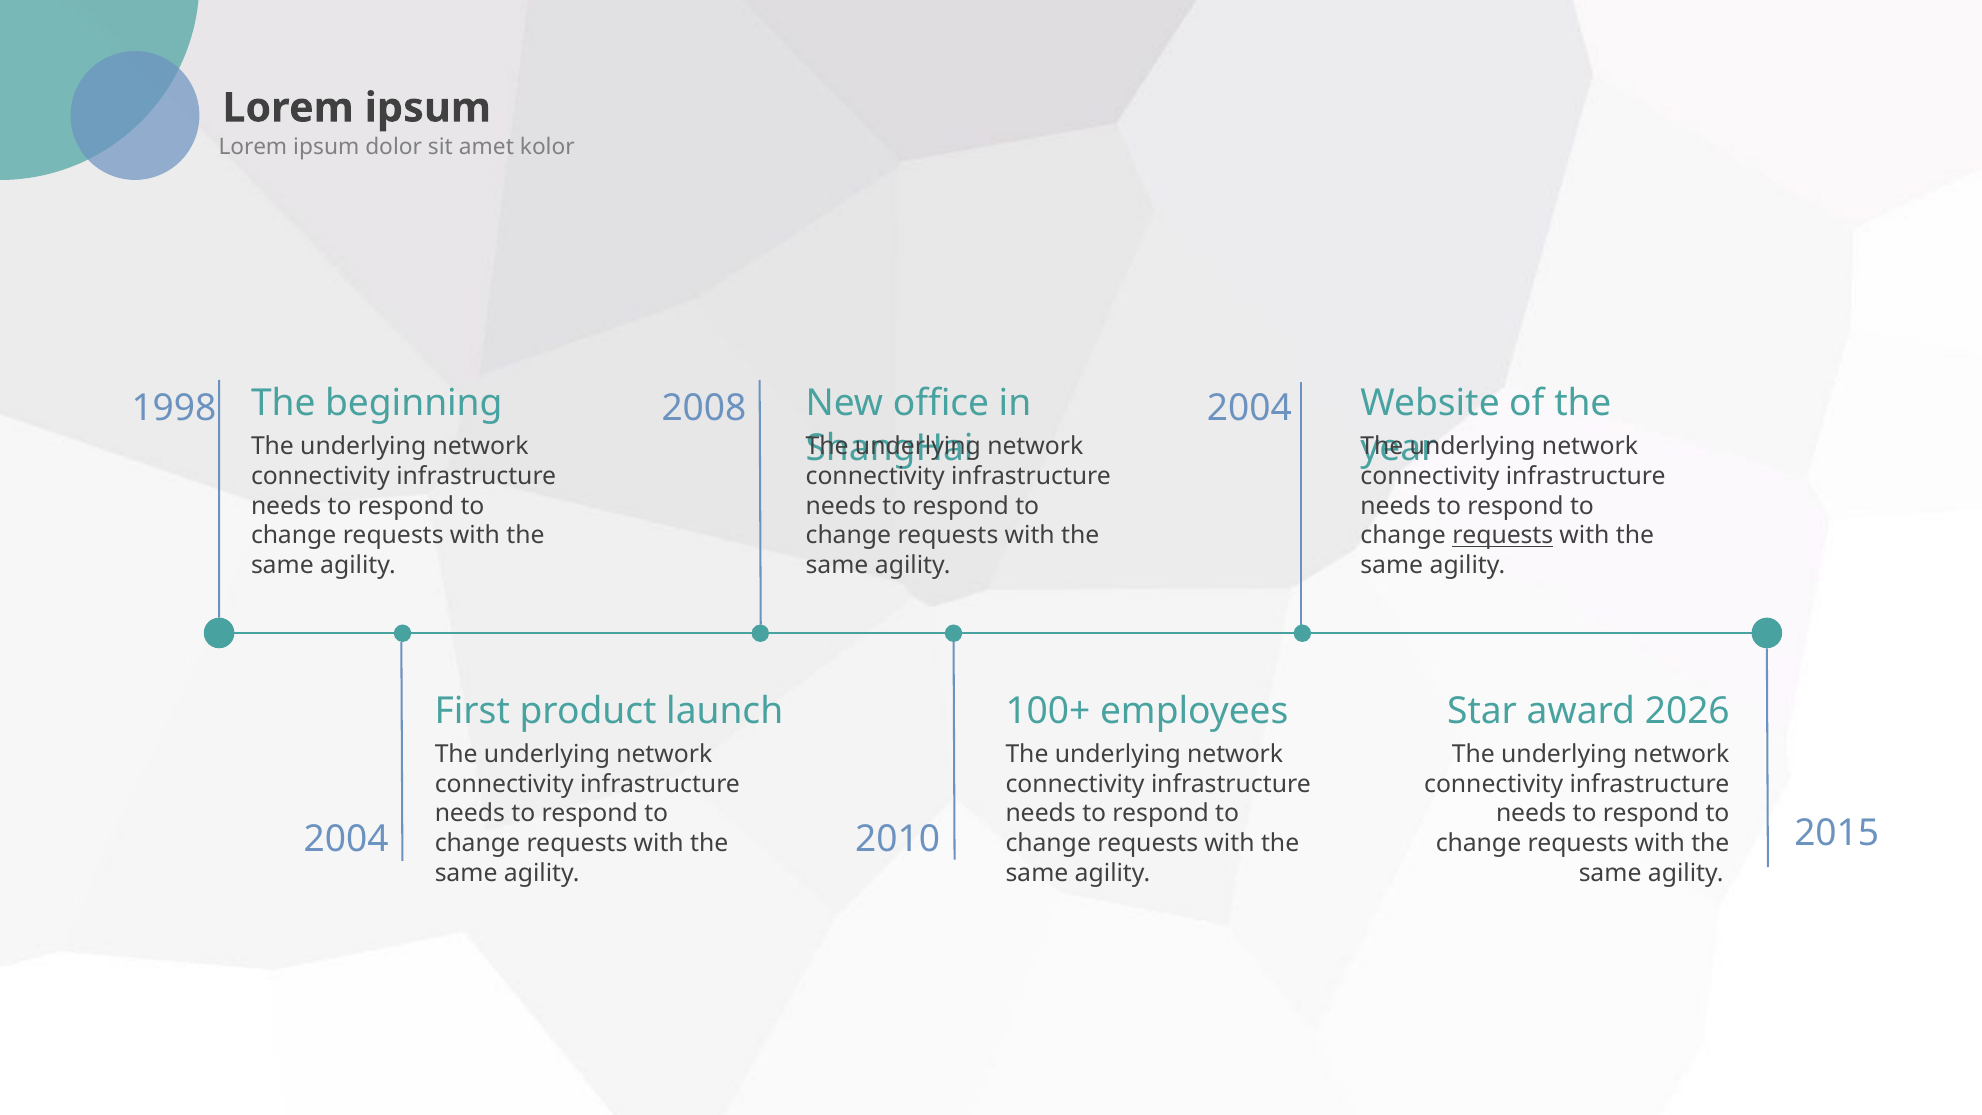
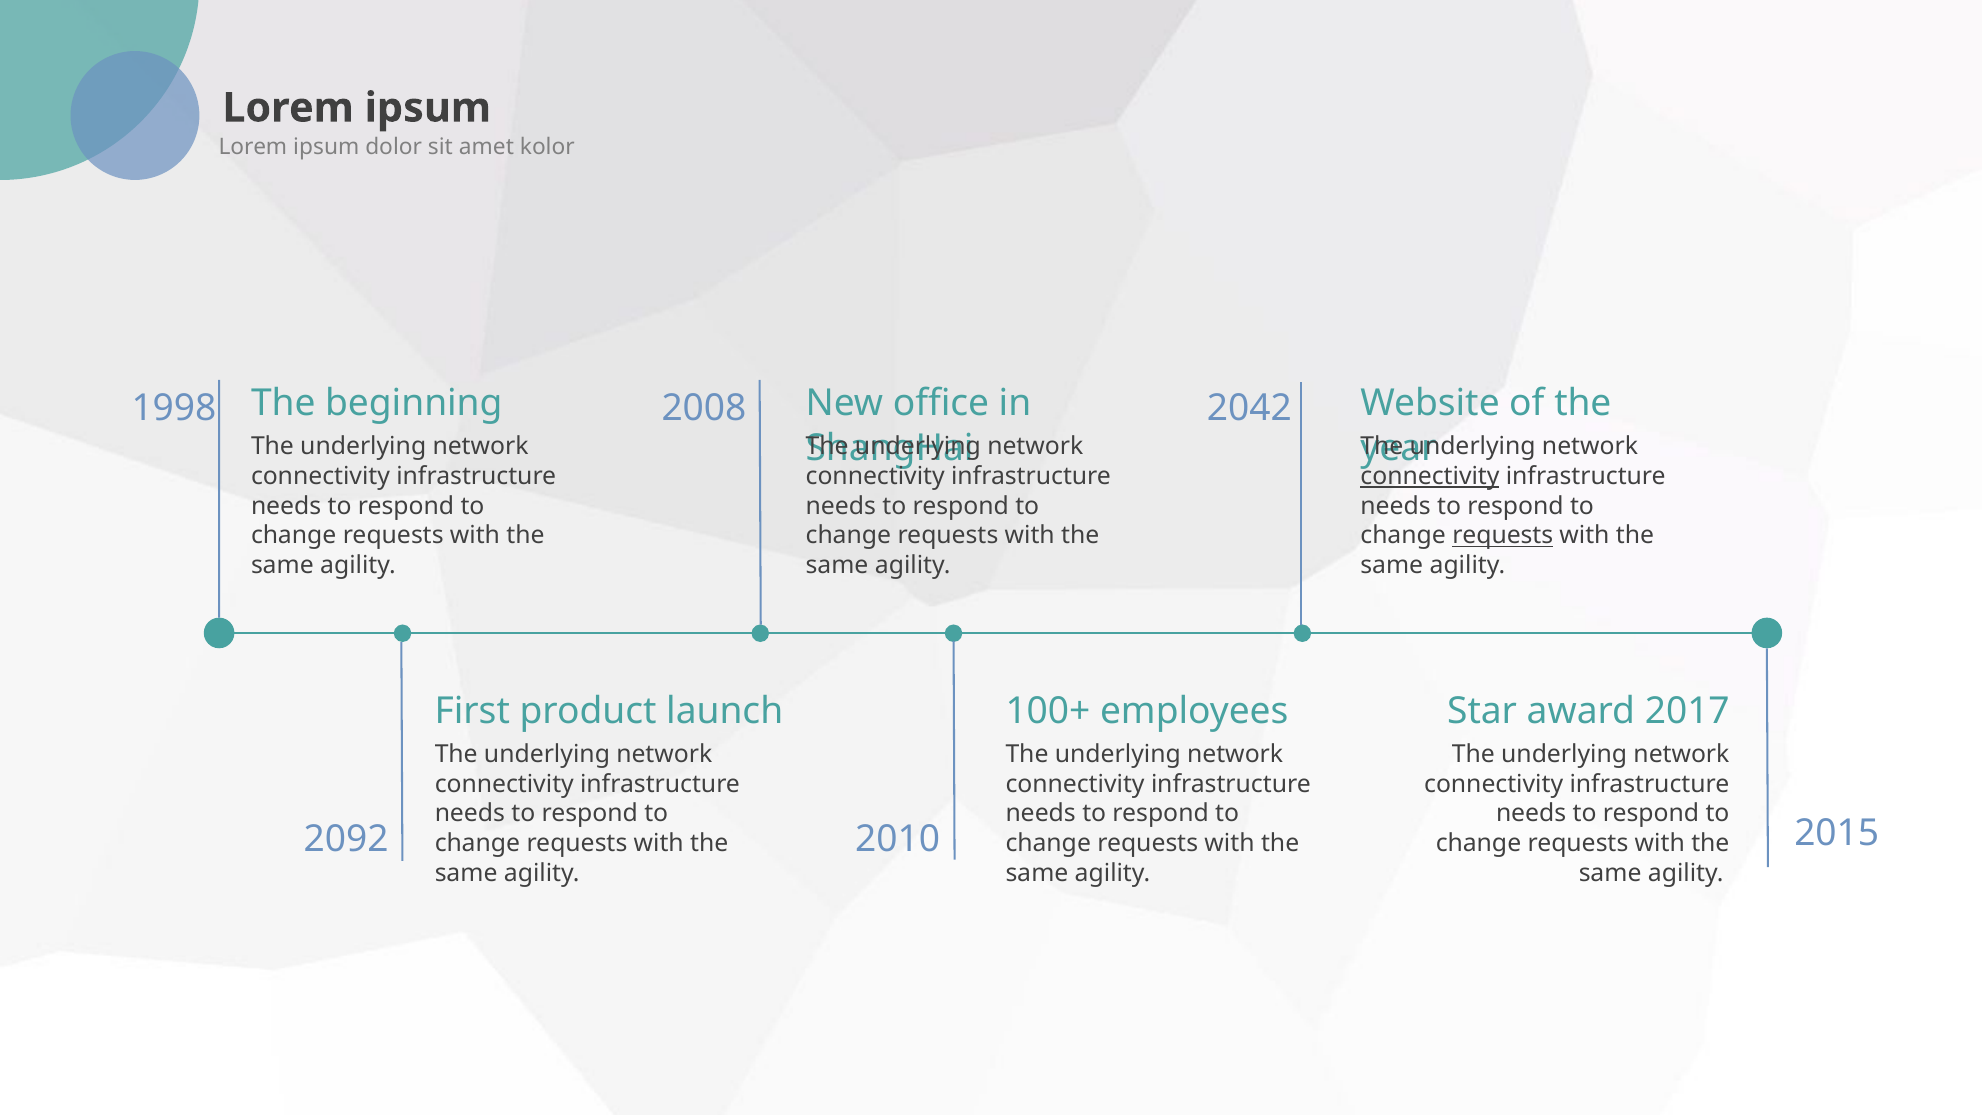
2008 2004: 2004 -> 2042
connectivity at (1430, 476) underline: none -> present
2026: 2026 -> 2017
2004 at (346, 839): 2004 -> 2092
